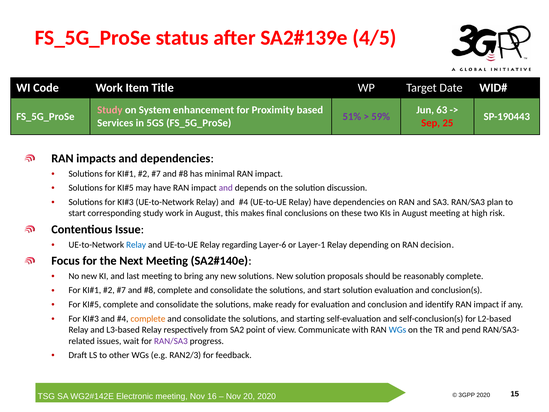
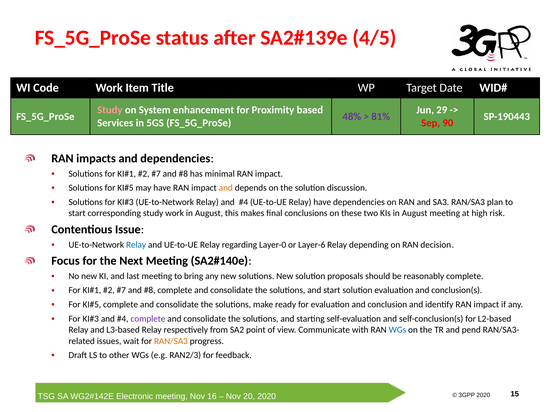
63: 63 -> 29
51%: 51% -> 48%
59%: 59% -> 81%
25: 25 -> 90
and at (226, 188) colour: purple -> orange
Layer-6: Layer-6 -> Layer-0
Layer-1: Layer-1 -> Layer-6
complete at (148, 319) colour: orange -> purple
RAN/SA3 at (171, 341) colour: purple -> orange
